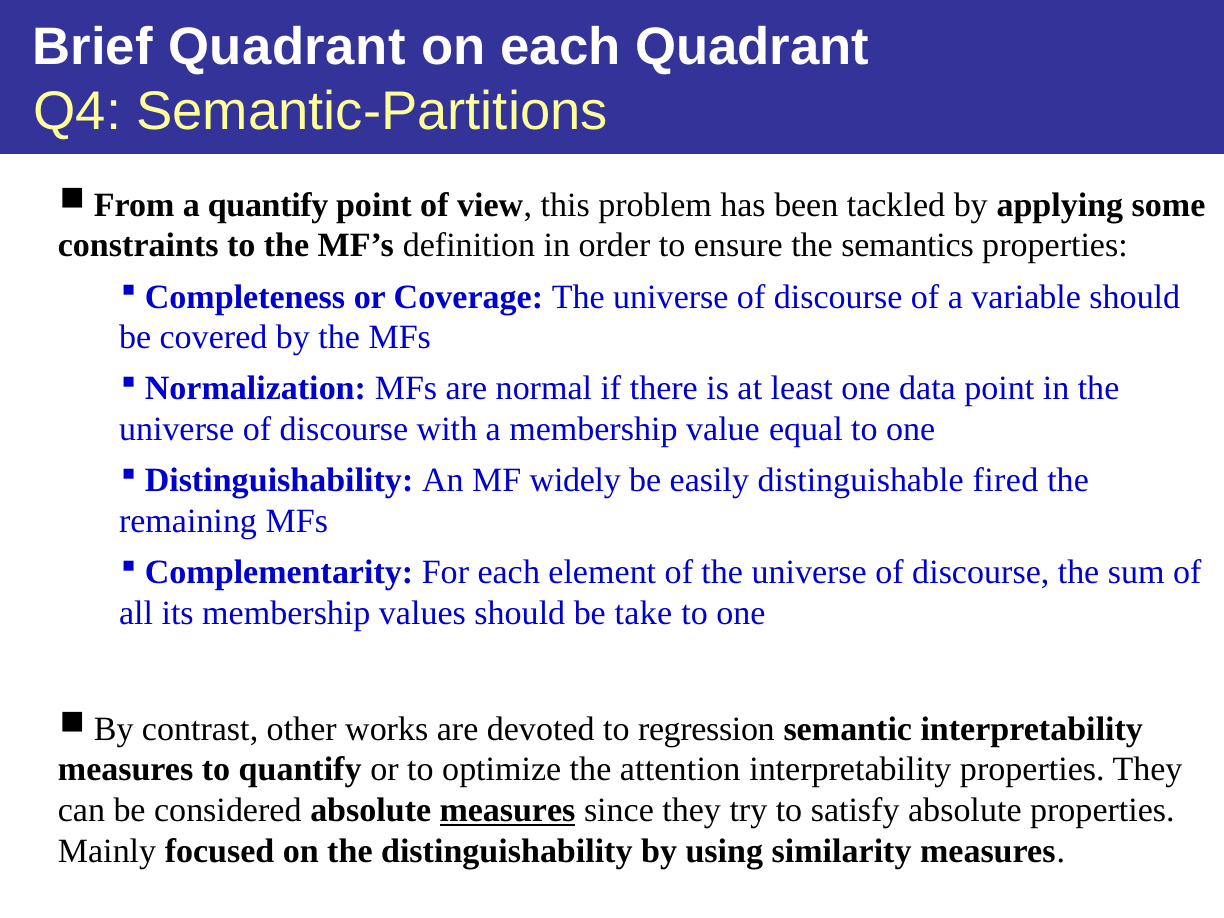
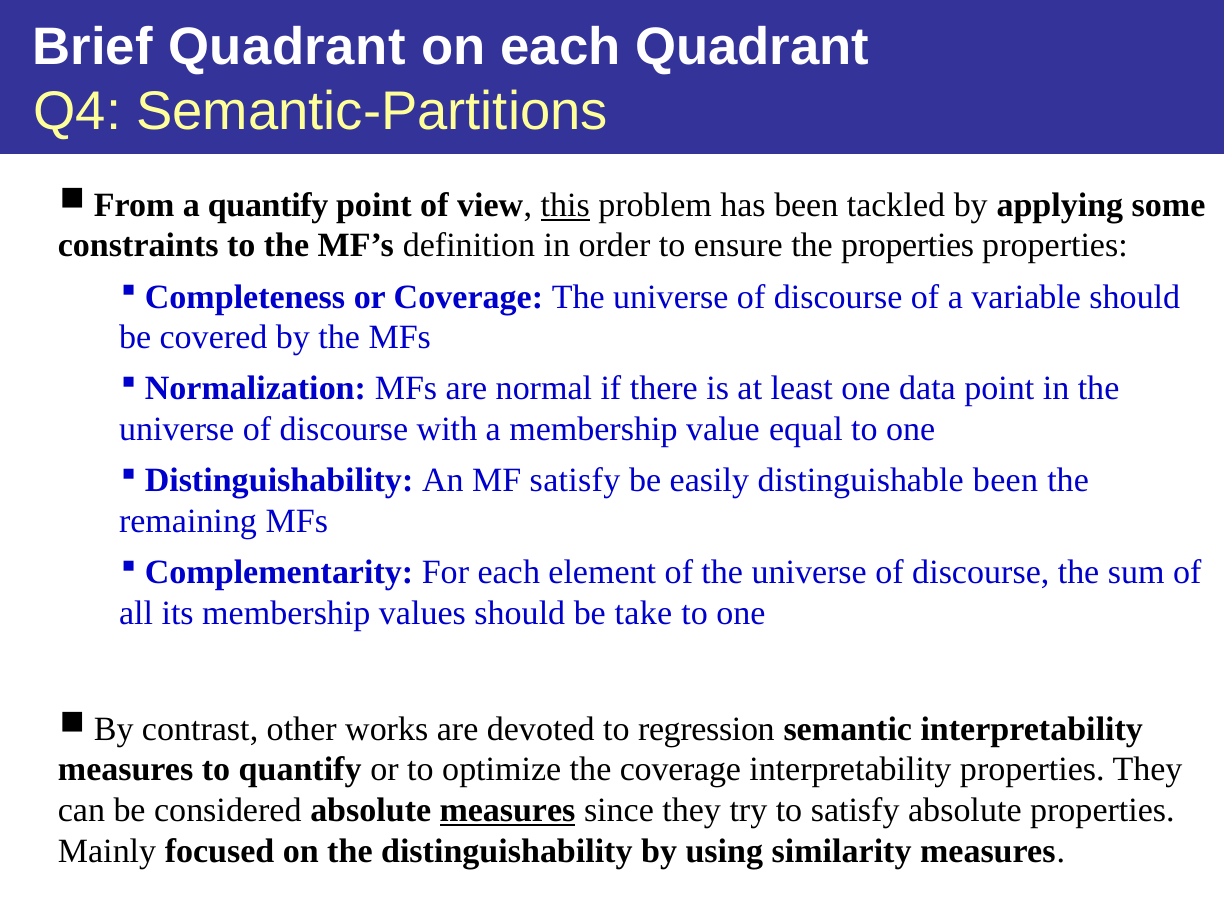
this underline: none -> present
the semantics: semantics -> properties
MF widely: widely -> satisfy
distinguishable fired: fired -> been
the attention: attention -> coverage
